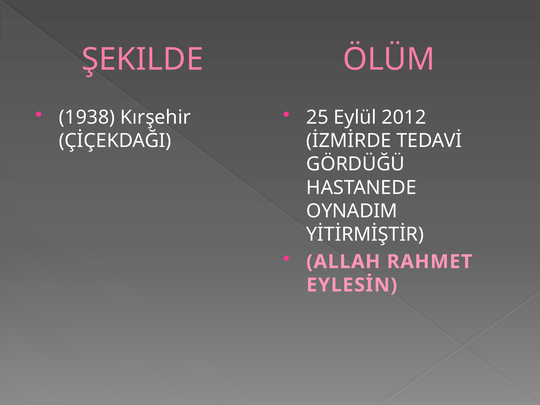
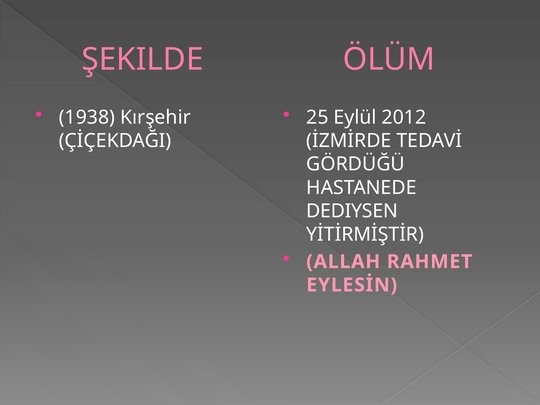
OYNADIM: OYNADIM -> DEDIYSEN
